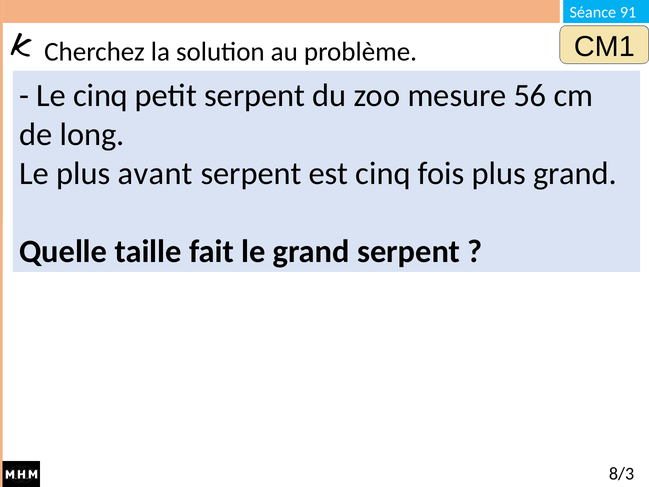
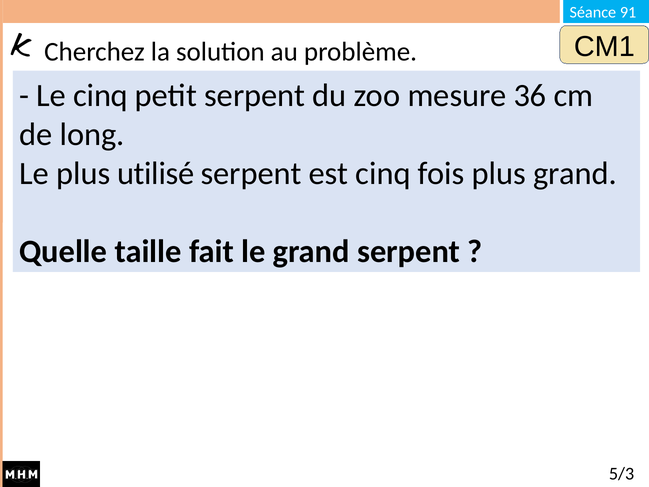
56: 56 -> 36
avant: avant -> utilisé
8/3: 8/3 -> 5/3
